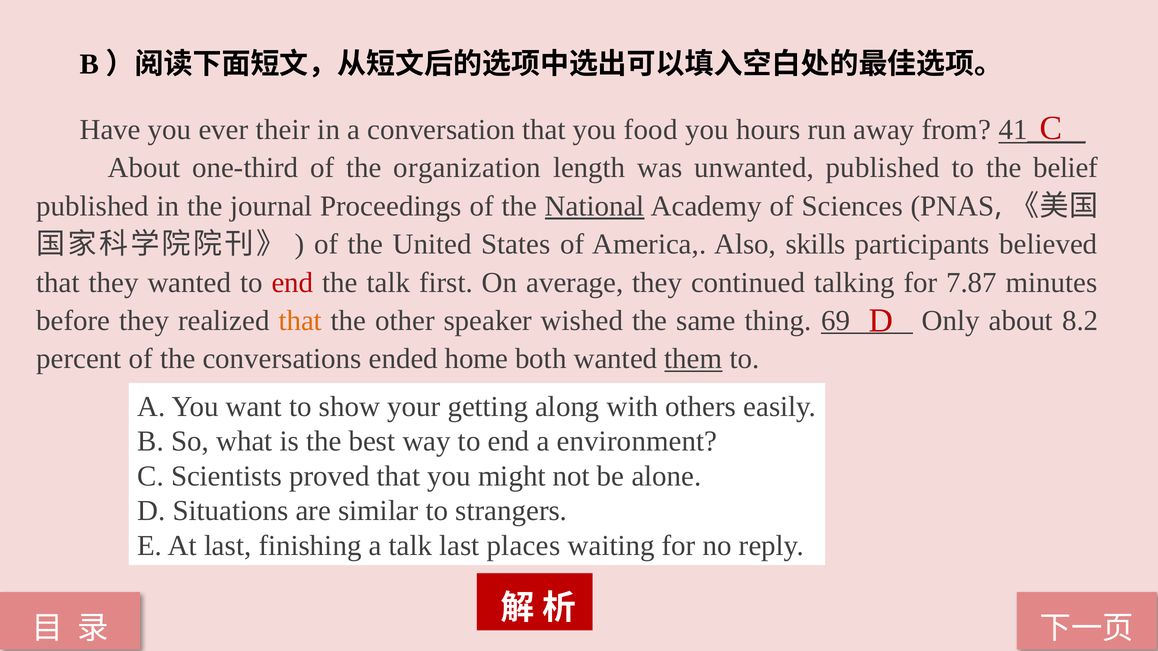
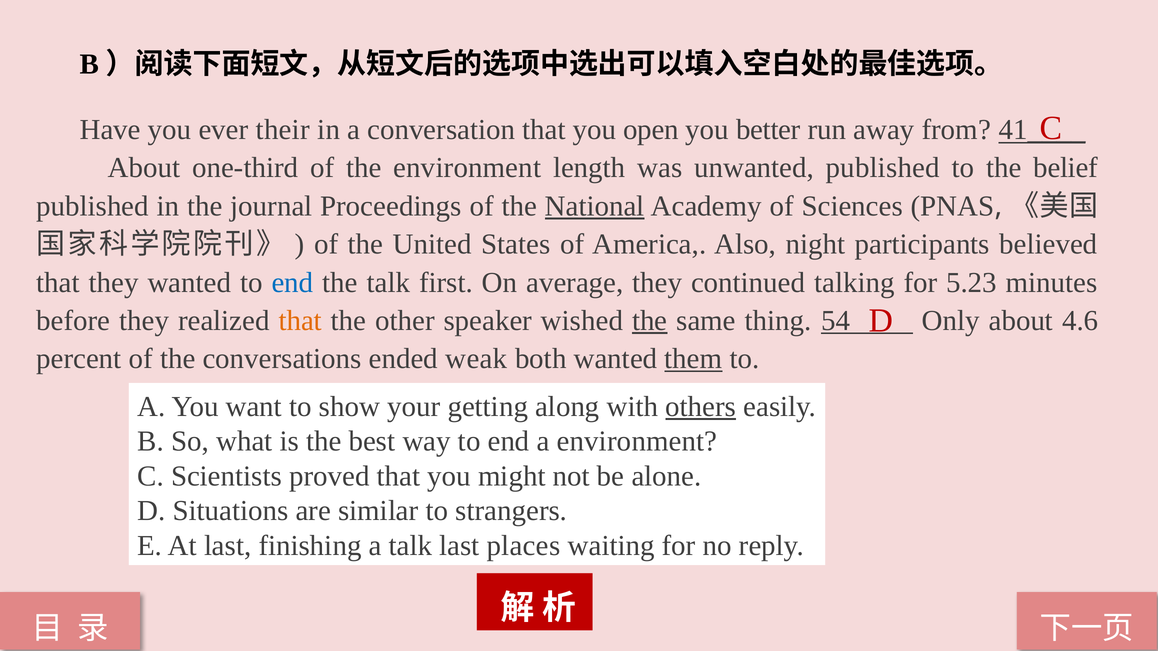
food: food -> open
hours: hours -> better
the organization: organization -> environment
skills: skills -> night
end at (293, 283) colour: red -> blue
7.87: 7.87 -> 5.23
the at (650, 321) underline: none -> present
69: 69 -> 54
8.2: 8.2 -> 4.6
home: home -> weak
others underline: none -> present
